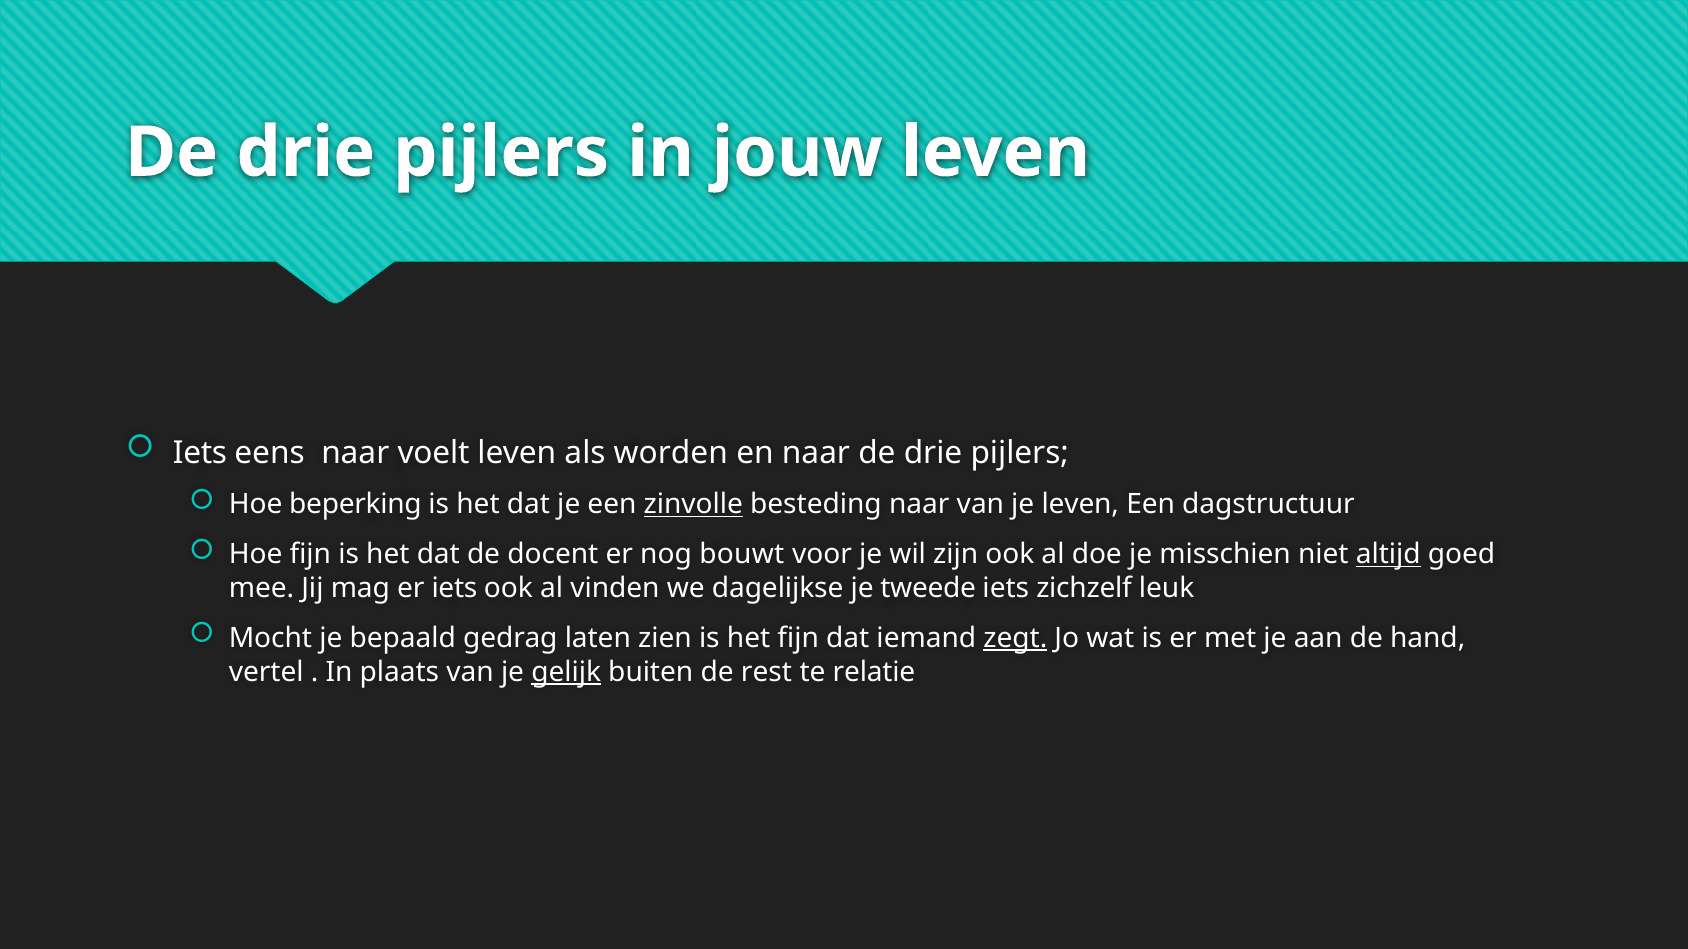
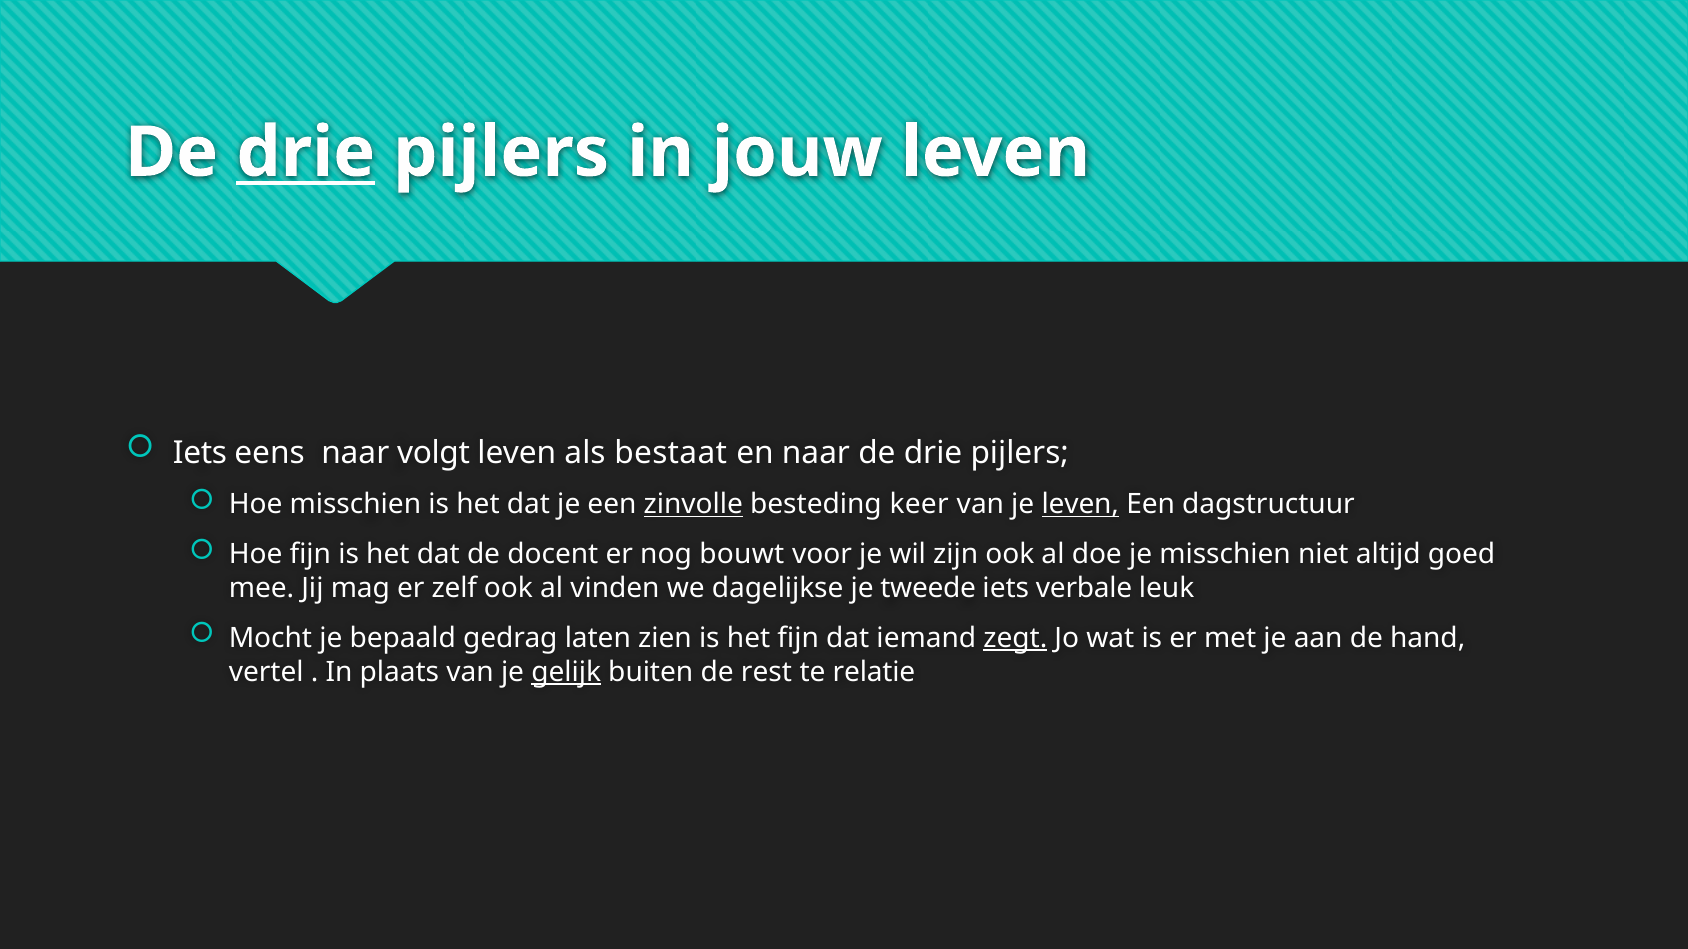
drie at (306, 153) underline: none -> present
voelt: voelt -> volgt
worden: worden -> bestaat
Hoe beperking: beperking -> misschien
besteding naar: naar -> keer
leven at (1080, 505) underline: none -> present
altijd underline: present -> none
er iets: iets -> zelf
zichzelf: zichzelf -> verbale
